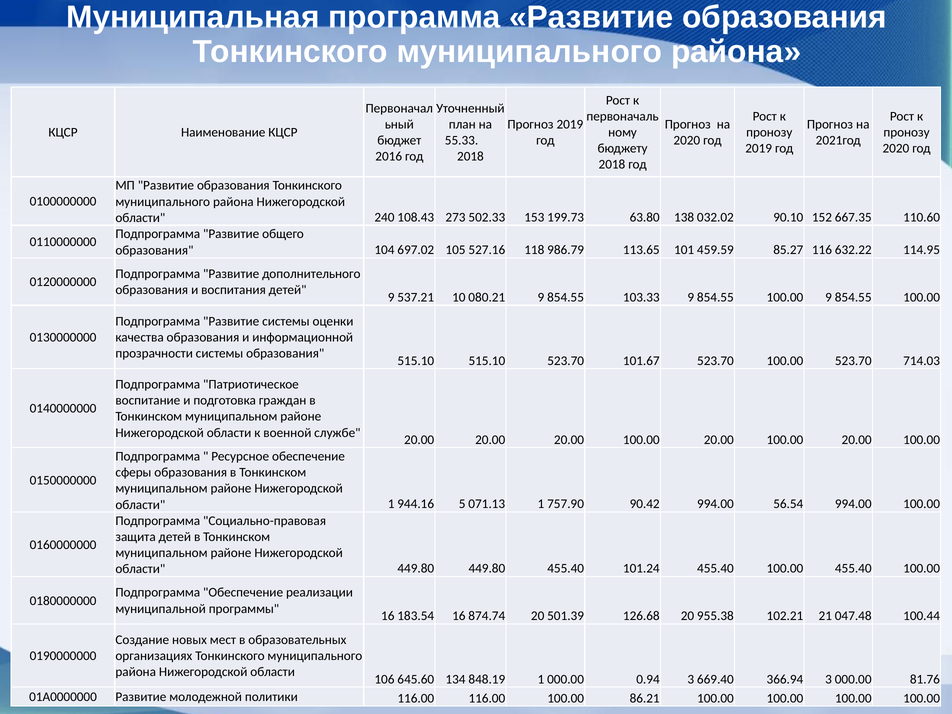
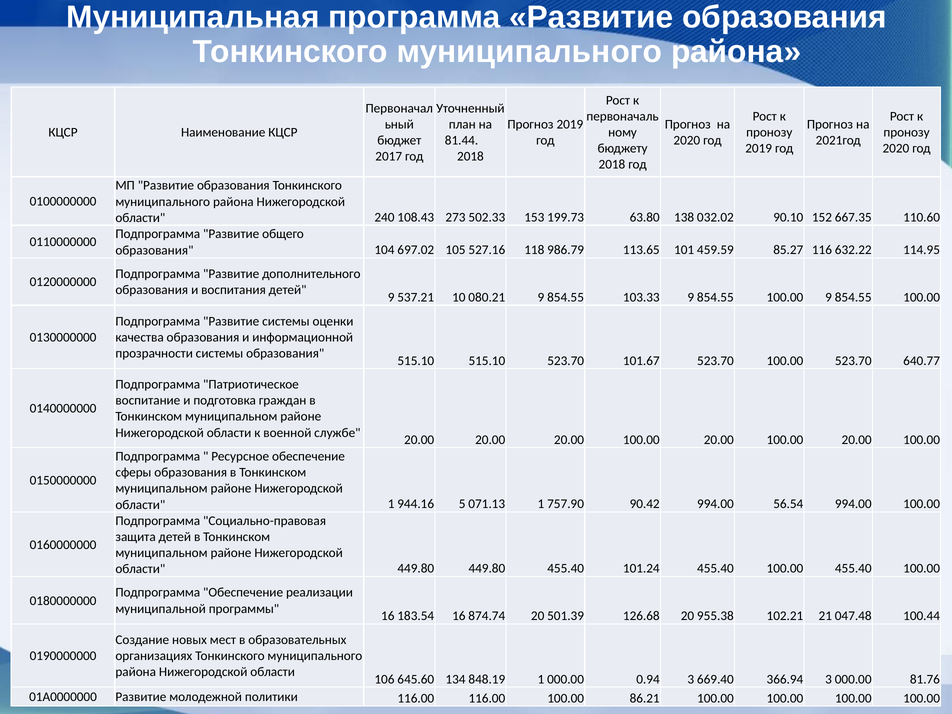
55.33: 55.33 -> 81.44
2016: 2016 -> 2017
714.03: 714.03 -> 640.77
